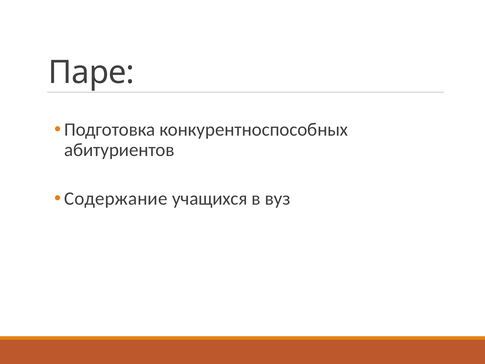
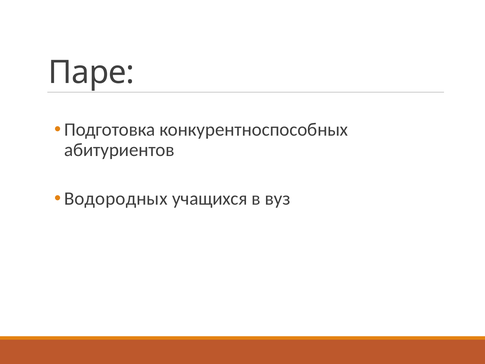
Содержание: Содержание -> Водородных
